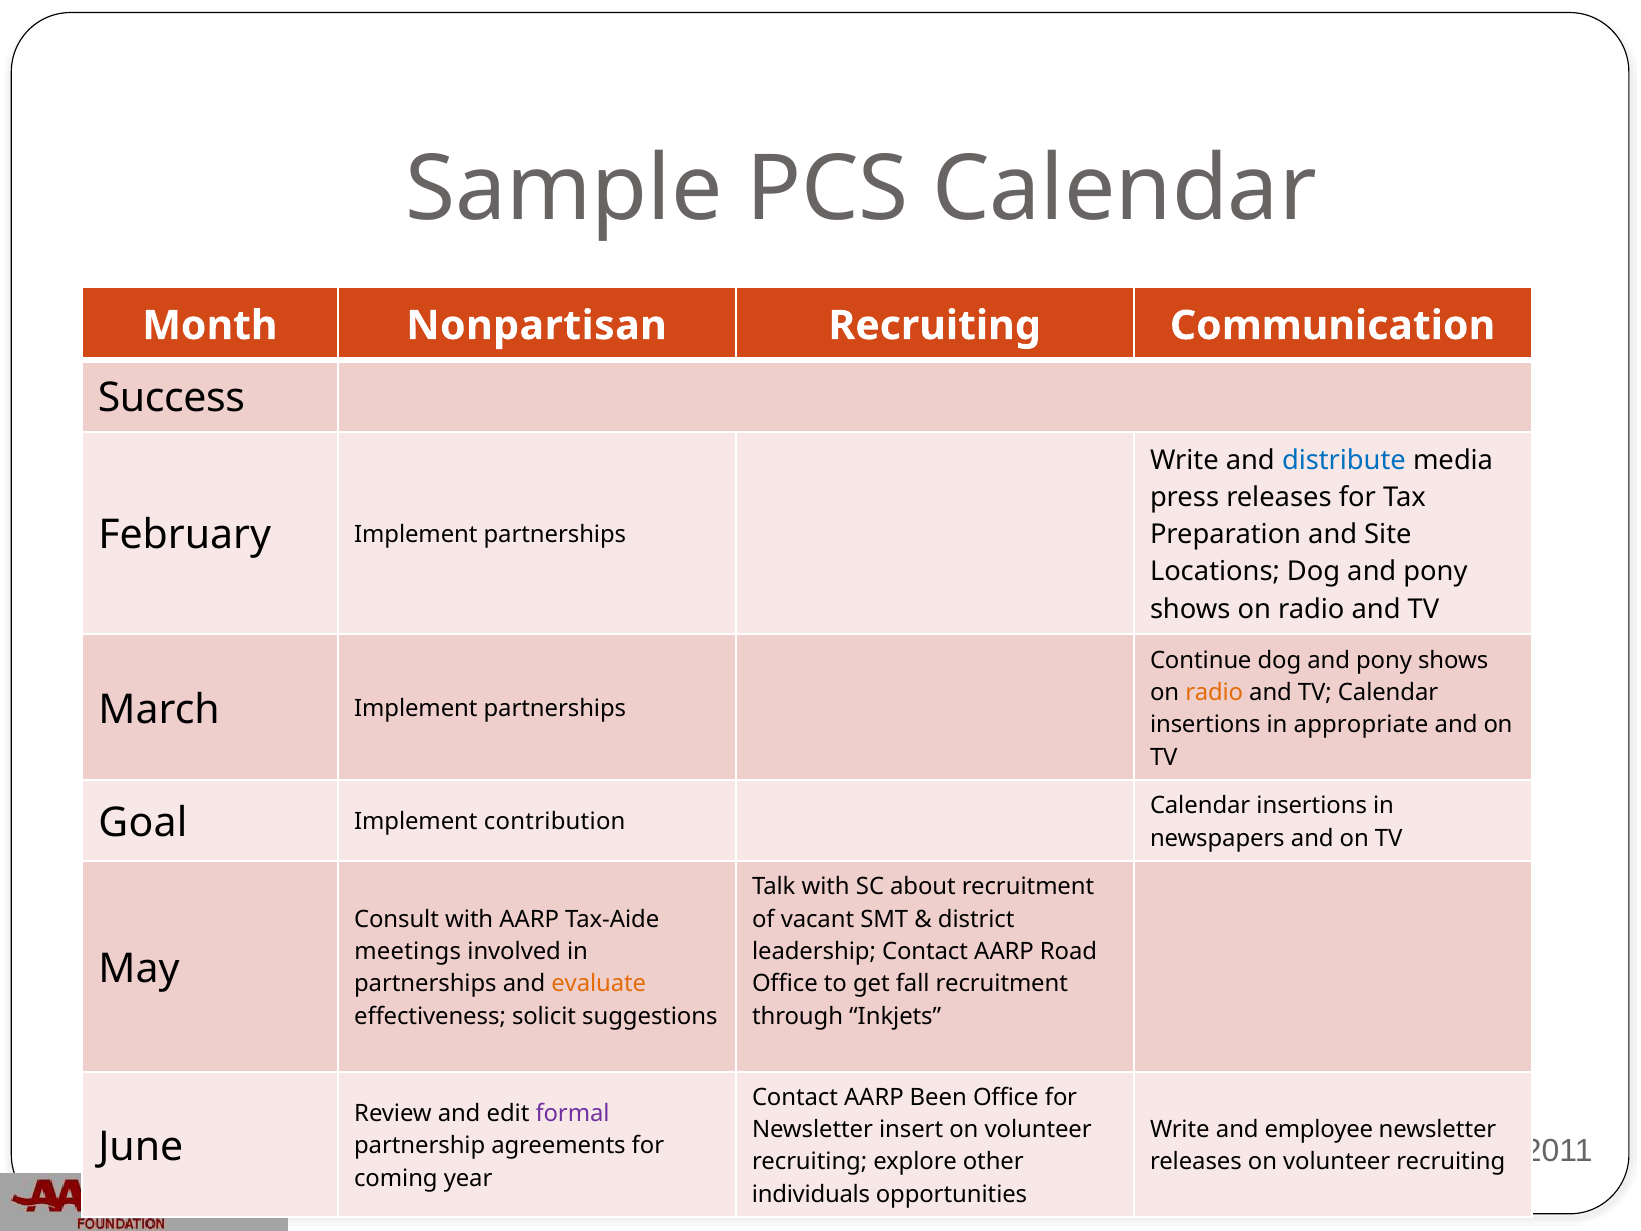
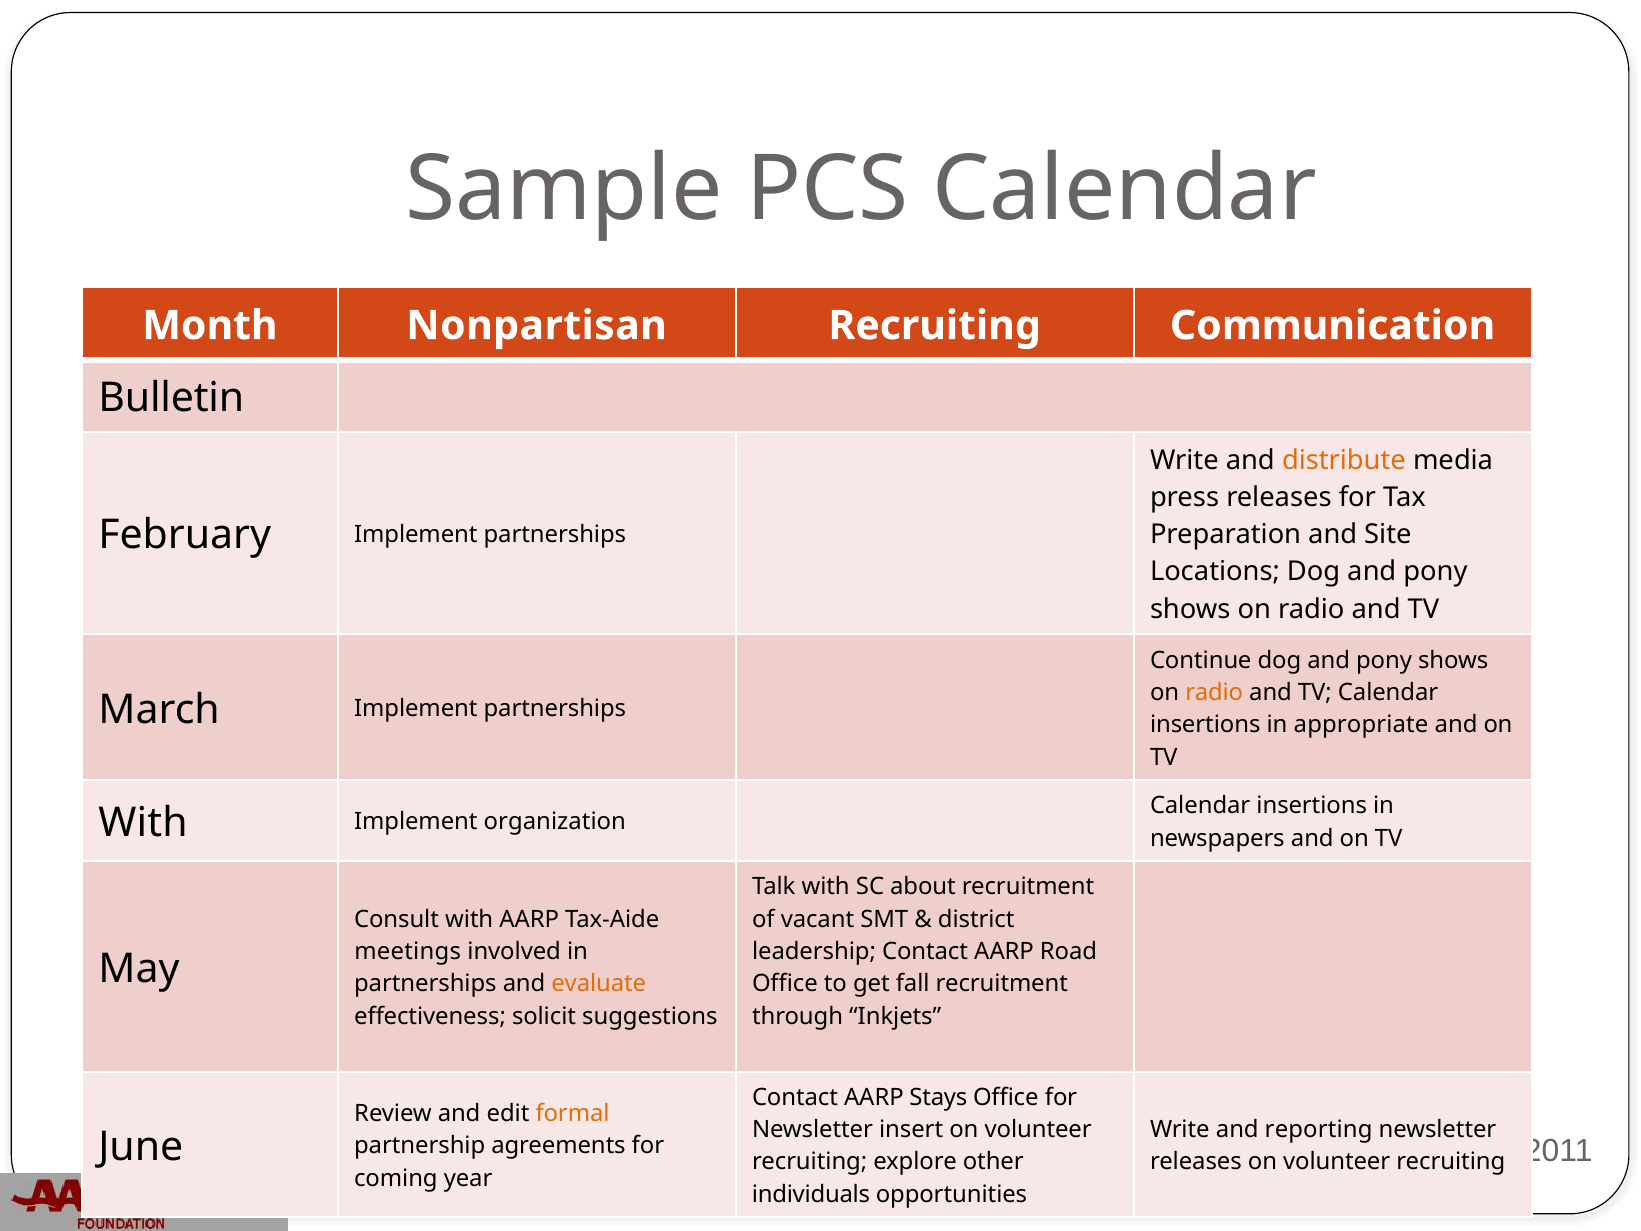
Success: Success -> Bulletin
distribute colour: blue -> orange
Goal at (143, 823): Goal -> With
contribution: contribution -> organization
Been: Been -> Stays
formal colour: purple -> orange
employee: employee -> reporting
